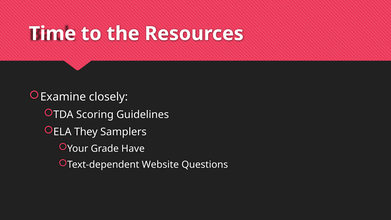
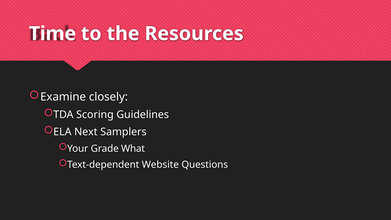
They: They -> Next
Have: Have -> What
